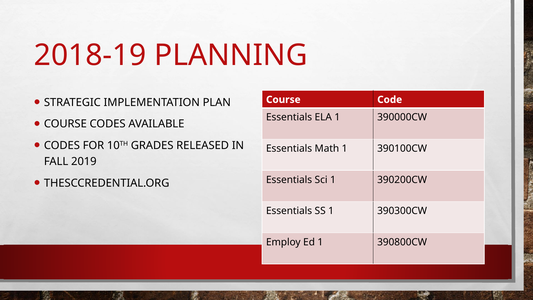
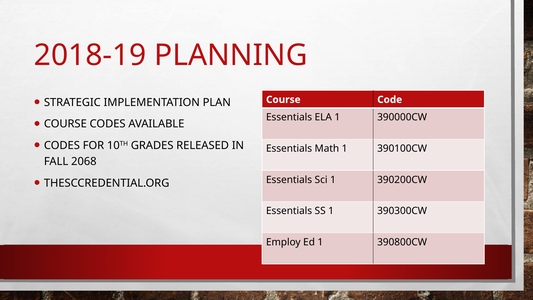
2019: 2019 -> 2068
